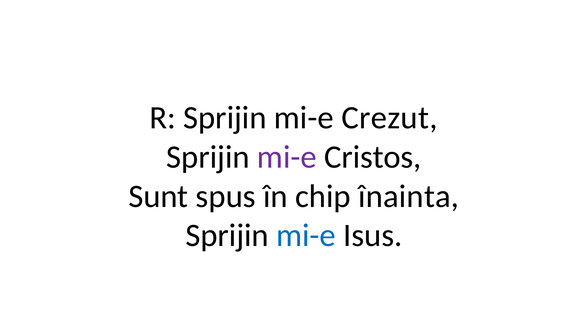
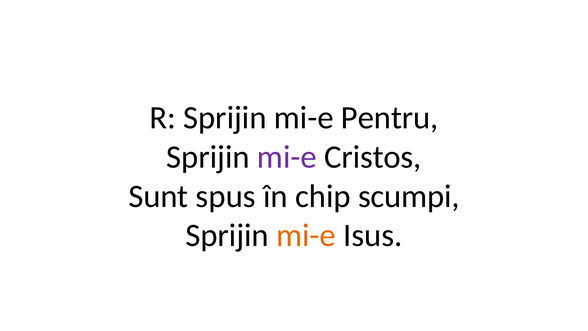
Crezut: Crezut -> Pentru
înainta: înainta -> scumpi
mi-e at (306, 235) colour: blue -> orange
